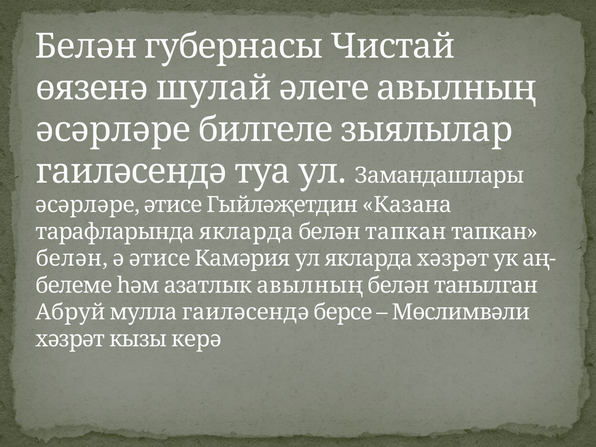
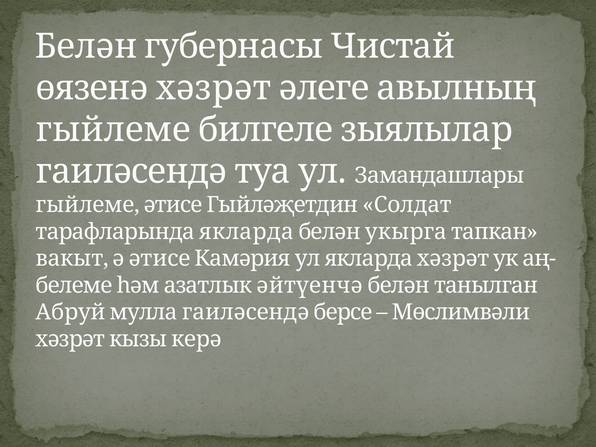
өязенә шулай: шулай -> хәзрәт
әсәрләре at (113, 130): әсәрләре -> гыйлеме
әсәрләре at (88, 205): әсәрләре -> гыйлеме
Казана: Казана -> Солдат
белән тапкан: тапкан -> укырга
белән at (72, 259): белән -> вакыт
азатлык авылның: авылның -> әйтүенчә
